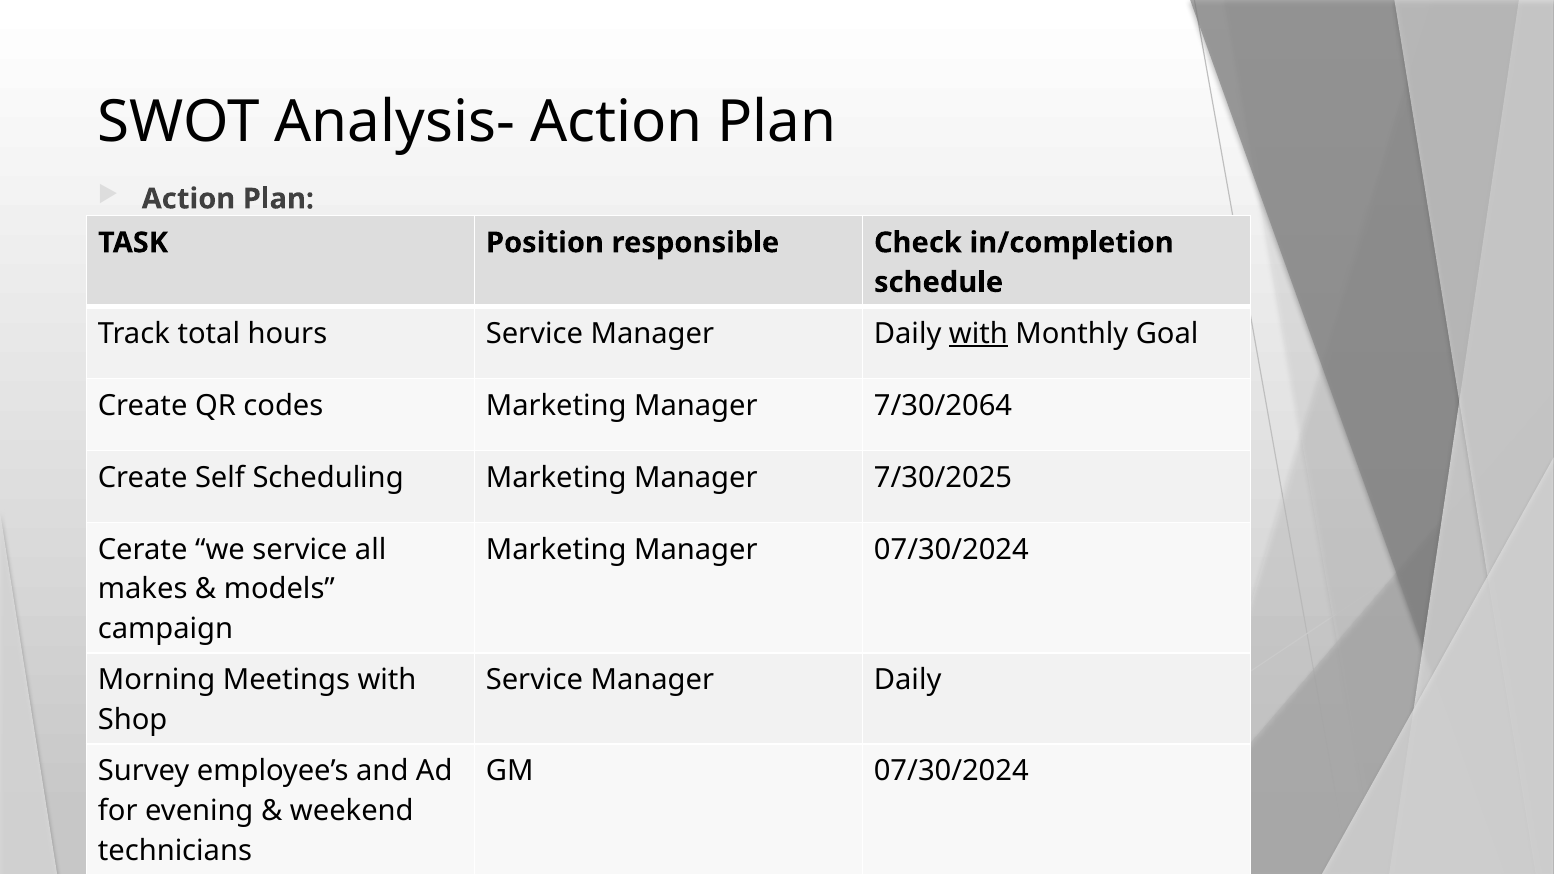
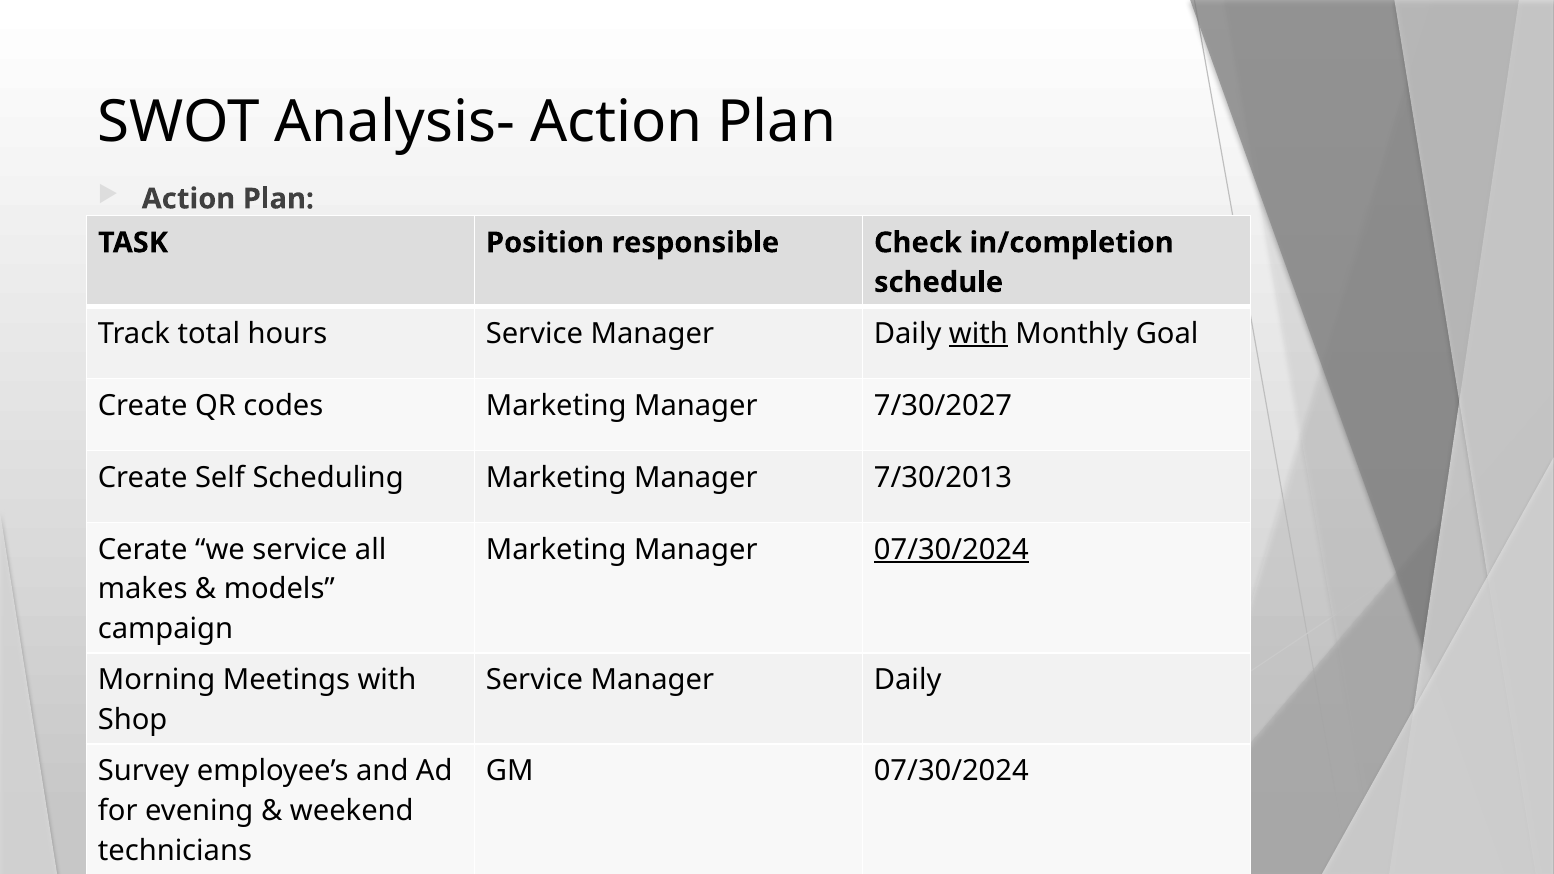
7/30/2064: 7/30/2064 -> 7/30/2027
7/30/2025: 7/30/2025 -> 7/30/2013
07/30/2024 at (951, 550) underline: none -> present
